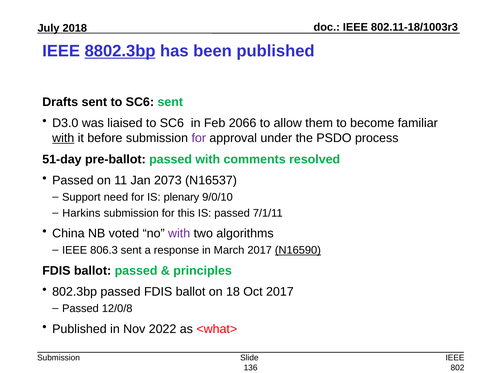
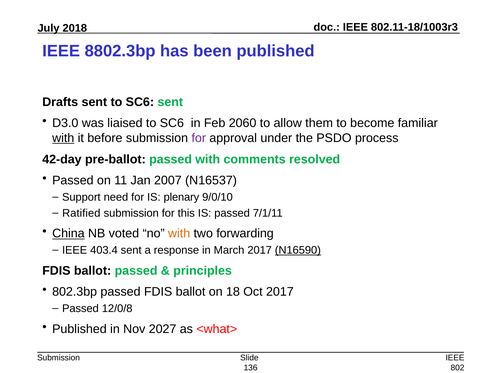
8802.3bp underline: present -> none
2066: 2066 -> 2060
51-day: 51-day -> 42-day
2073: 2073 -> 2007
Harkins: Harkins -> Ratified
China underline: none -> present
with at (179, 233) colour: purple -> orange
algorithms: algorithms -> forwarding
806.3: 806.3 -> 403.4
2022: 2022 -> 2027
